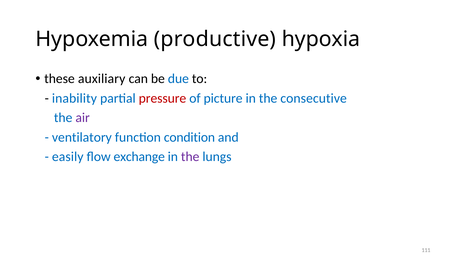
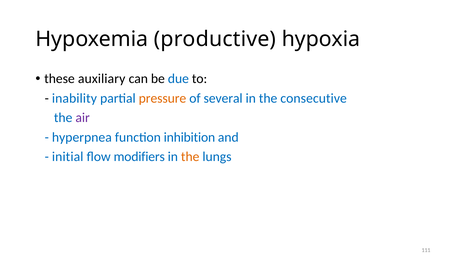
pressure colour: red -> orange
picture: picture -> several
ventilatory: ventilatory -> hyperpnea
condition: condition -> inhibition
easily: easily -> initial
exchange: exchange -> modifiers
the at (190, 157) colour: purple -> orange
